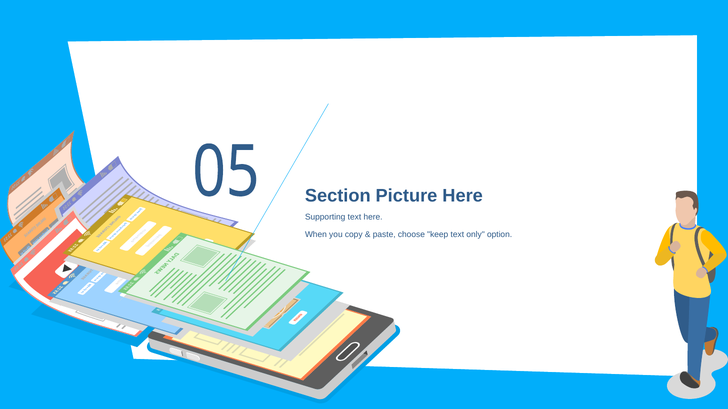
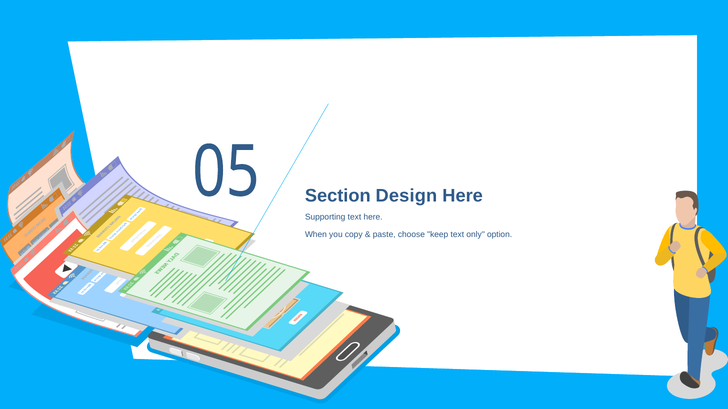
Picture: Picture -> Design
